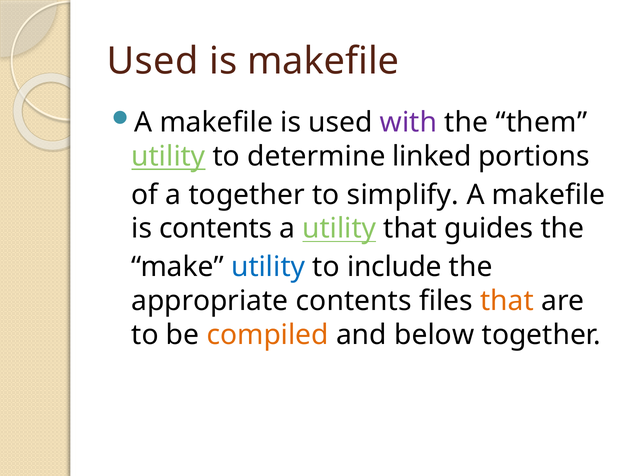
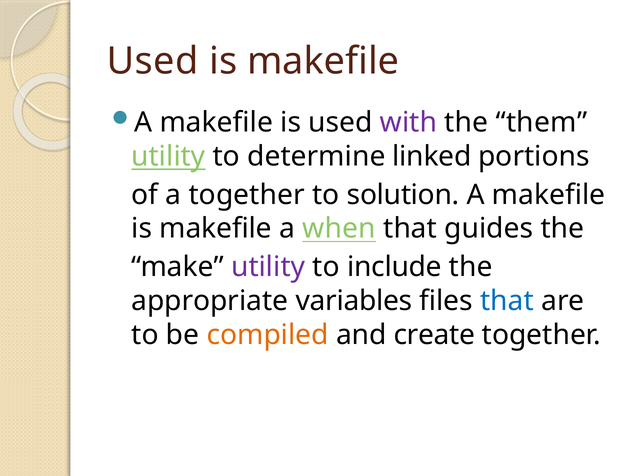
simplify: simplify -> solution
contents at (216, 229): contents -> makefile
a utility: utility -> when
utility at (268, 267) colour: blue -> purple
appropriate contents: contents -> variables
that at (507, 301) colour: orange -> blue
below: below -> create
